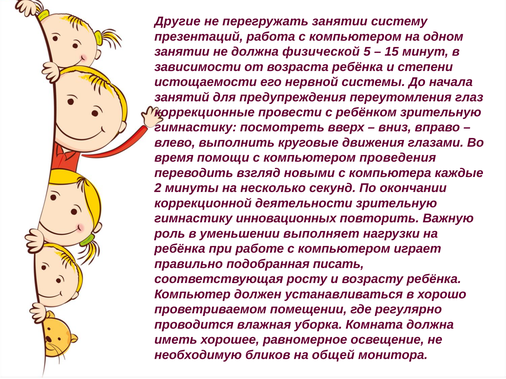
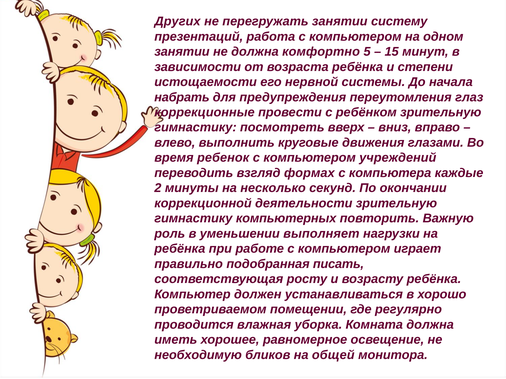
Другие: Другие -> Других
физической: физической -> комфортно
занятий: занятий -> набрать
помощи: помощи -> ребенок
проведения: проведения -> учреждений
новыми: новыми -> формах
инновационных: инновационных -> компьютерных
